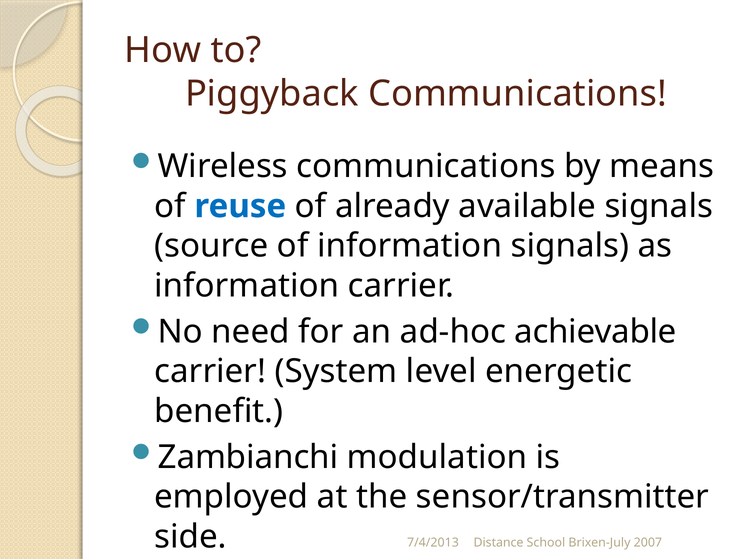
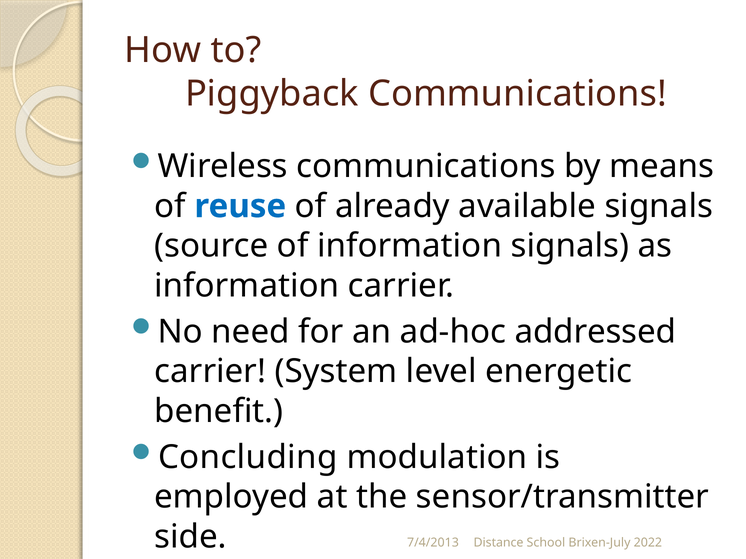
achievable: achievable -> addressed
Zambianchi: Zambianchi -> Concluding
2007: 2007 -> 2022
